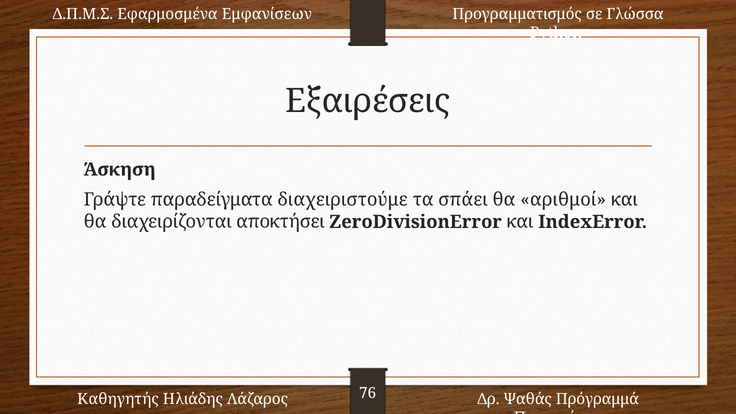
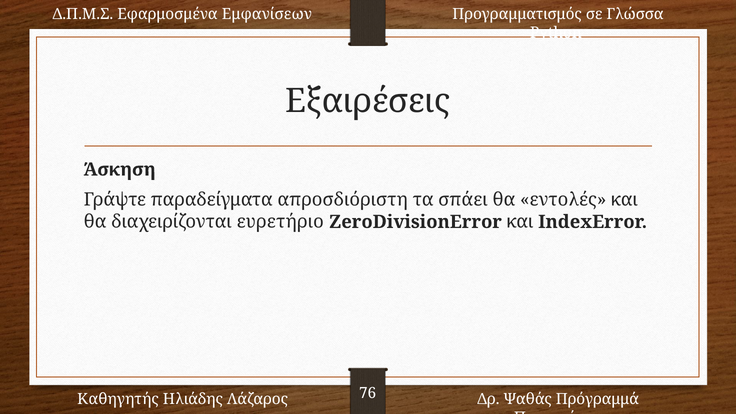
διαχειριστούμε: διαχειριστούμε -> απροσδιόριστη
αριθμοί: αριθμοί -> εντολές
αποκτήσει: αποκτήσει -> ευρετήριο
